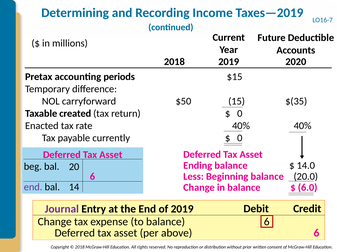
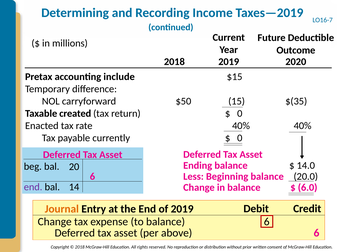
Accounts: Accounts -> Outcome
periods: periods -> include
Journal colour: purple -> orange
